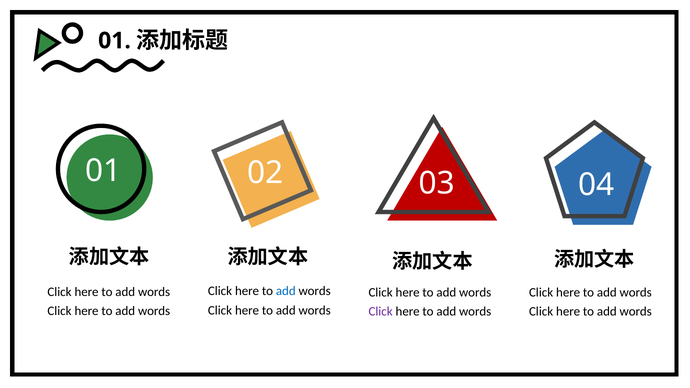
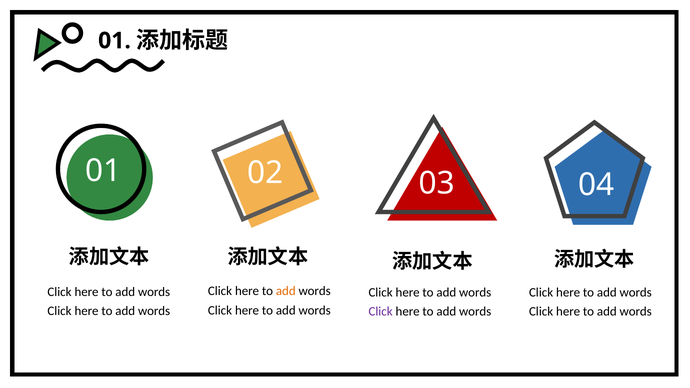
add at (286, 291) colour: blue -> orange
